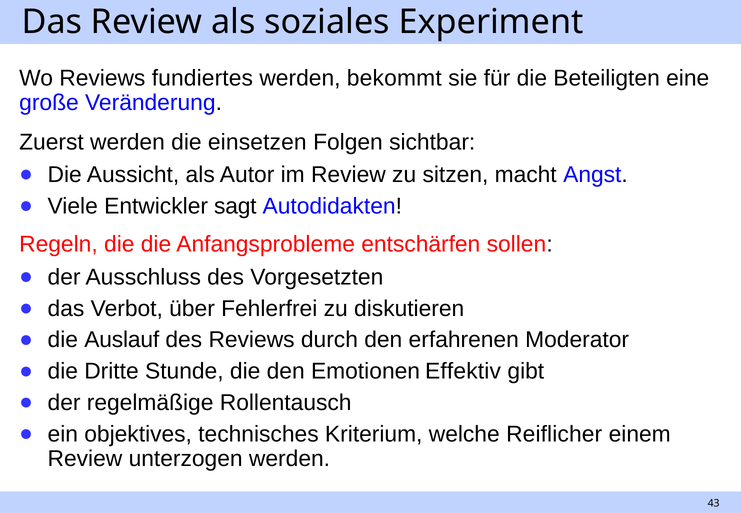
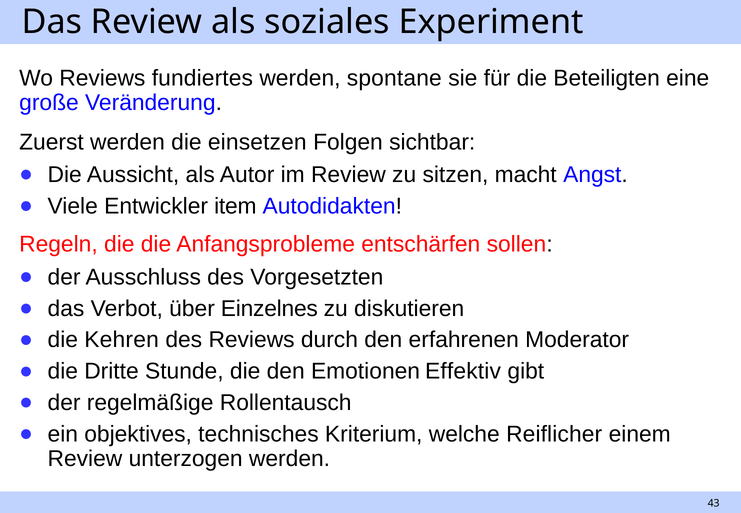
bekommt: bekommt -> spontane
sagt: sagt -> item
Fehlerfrei: Fehlerfrei -> Einzelnes
Auslauf: Auslauf -> Kehren
